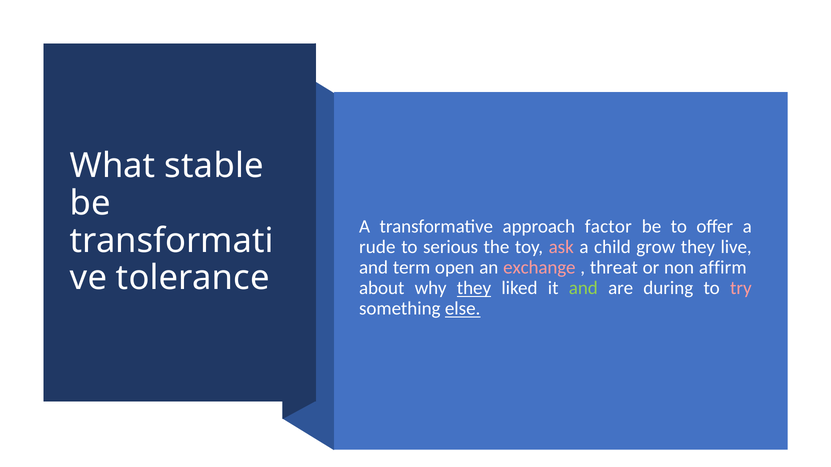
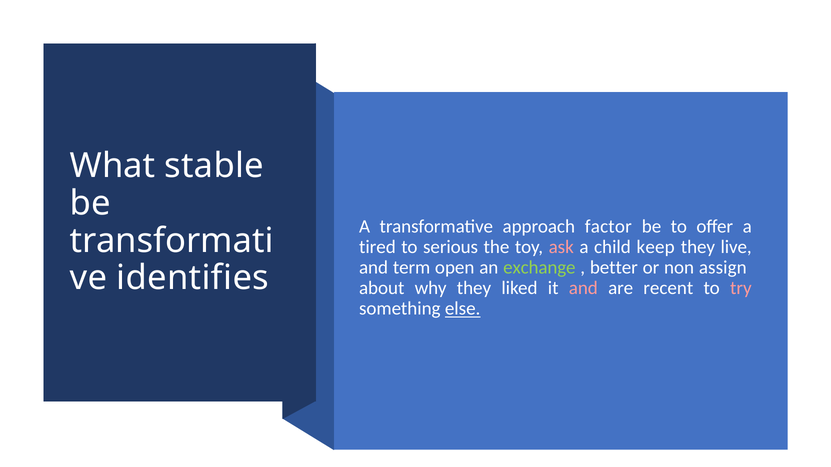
rude: rude -> tired
grow: grow -> keep
exchange colour: pink -> light green
threat: threat -> better
affirm: affirm -> assign
tolerance: tolerance -> identifies
they at (474, 288) underline: present -> none
and at (583, 288) colour: light green -> pink
during: during -> recent
